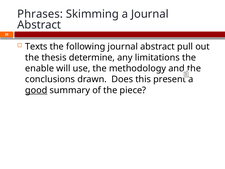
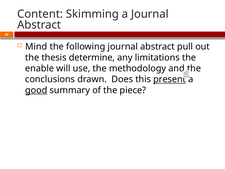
Phrases: Phrases -> Content
Texts: Texts -> Mind
present underline: none -> present
